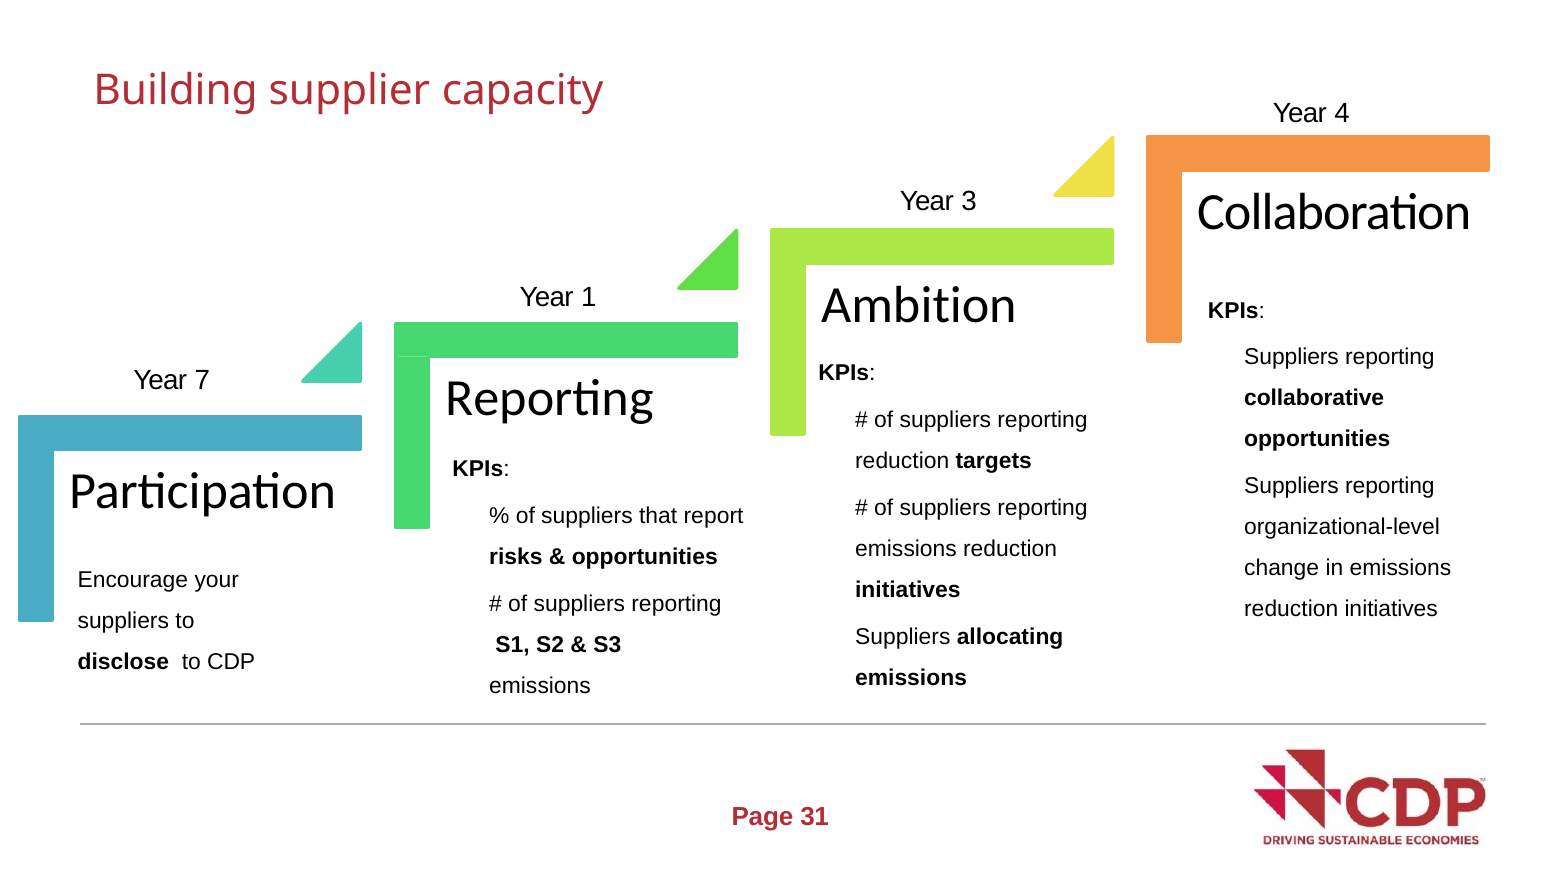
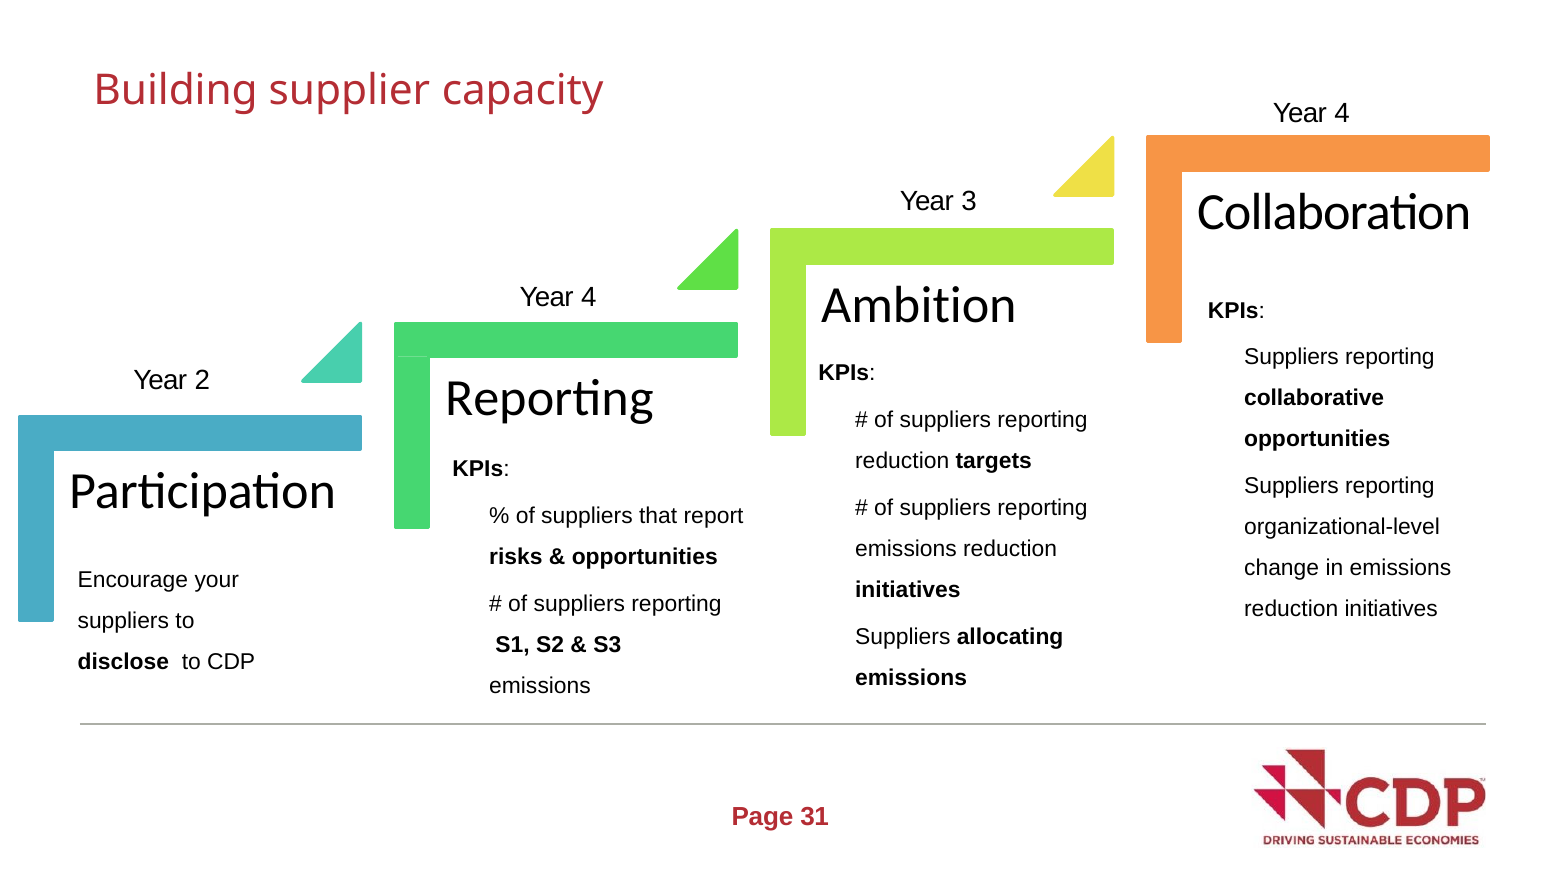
1 at (589, 297): 1 -> 4
7: 7 -> 2
